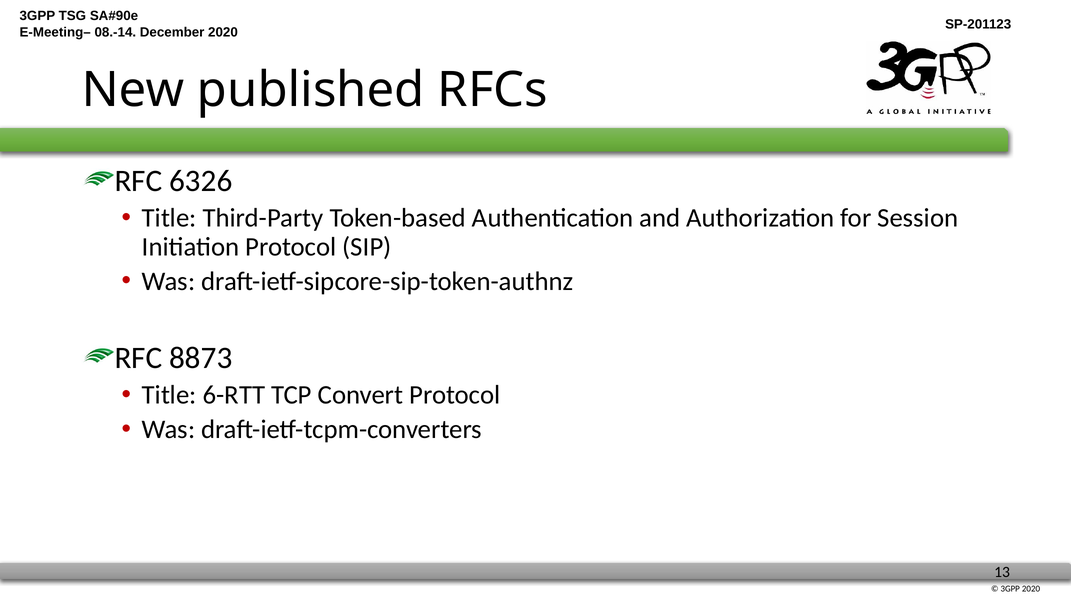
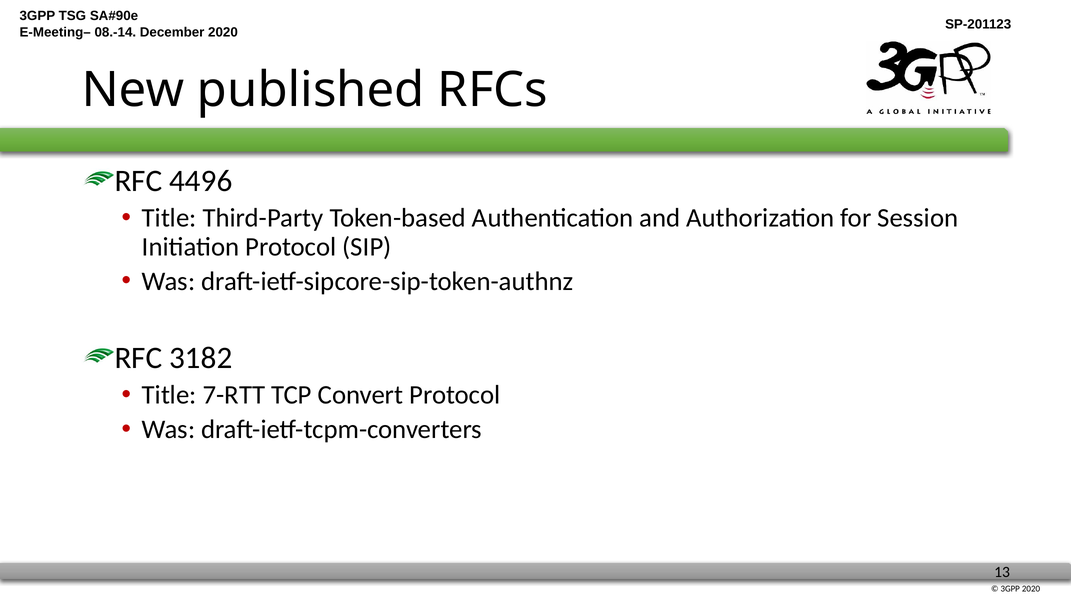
6326: 6326 -> 4496
8873: 8873 -> 3182
6-RTT: 6-RTT -> 7-RTT
